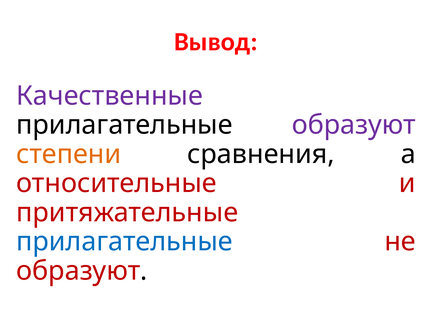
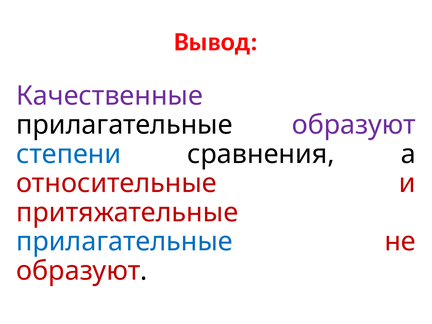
степени colour: orange -> blue
